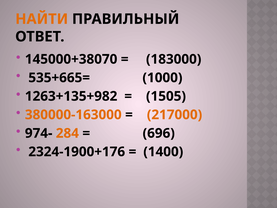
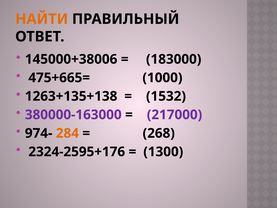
145000+38070: 145000+38070 -> 145000+38006
535+665=: 535+665= -> 475+665=
1263+135+982: 1263+135+982 -> 1263+135+138
1505: 1505 -> 1532
380000-163000 colour: orange -> purple
217000 colour: orange -> purple
696: 696 -> 268
2324-1900+176: 2324-1900+176 -> 2324-2595+176
1400: 1400 -> 1300
